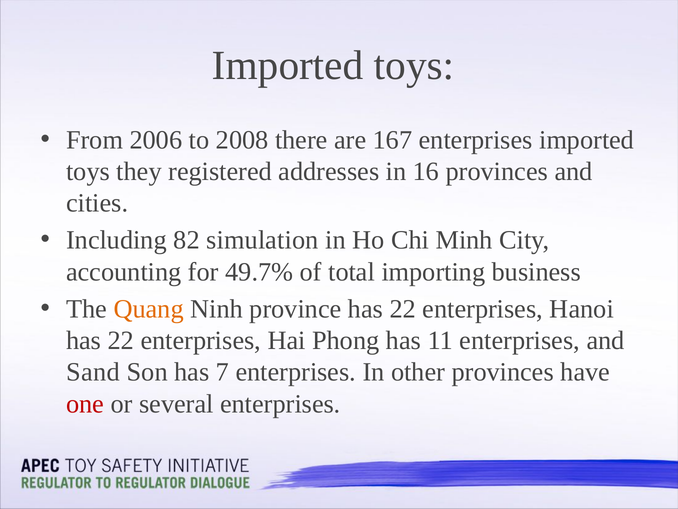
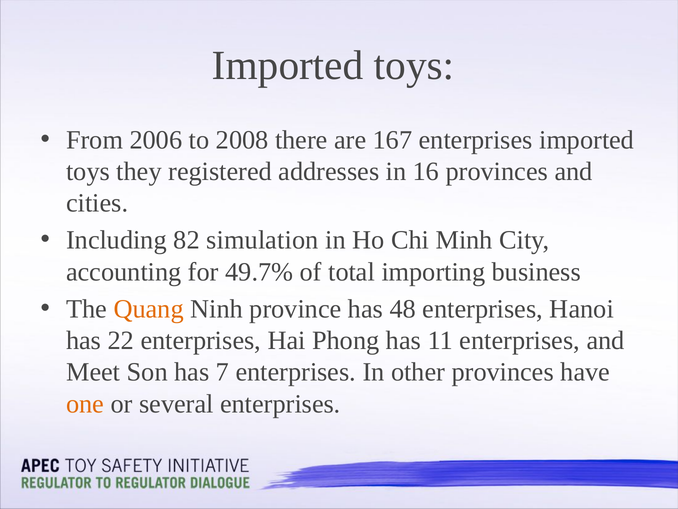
province has 22: 22 -> 48
Sand: Sand -> Meet
one colour: red -> orange
